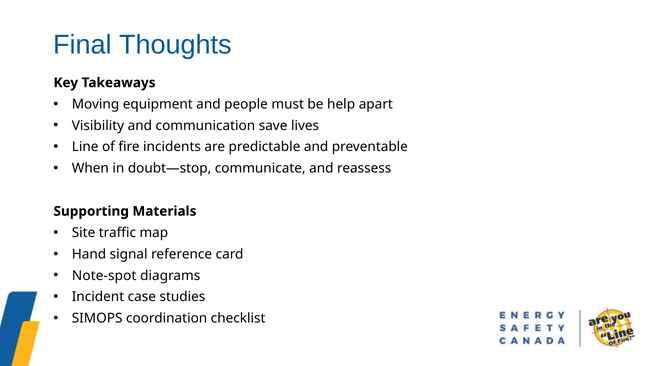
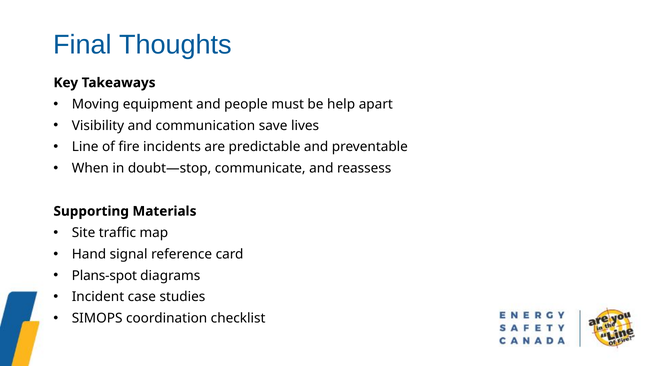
Note-spot: Note-spot -> Plans-spot
